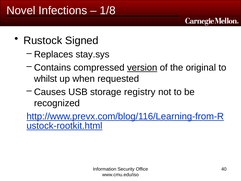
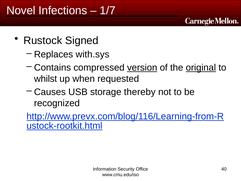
1/8: 1/8 -> 1/7
stay.sys: stay.sys -> with.sys
original underline: none -> present
registry: registry -> thereby
